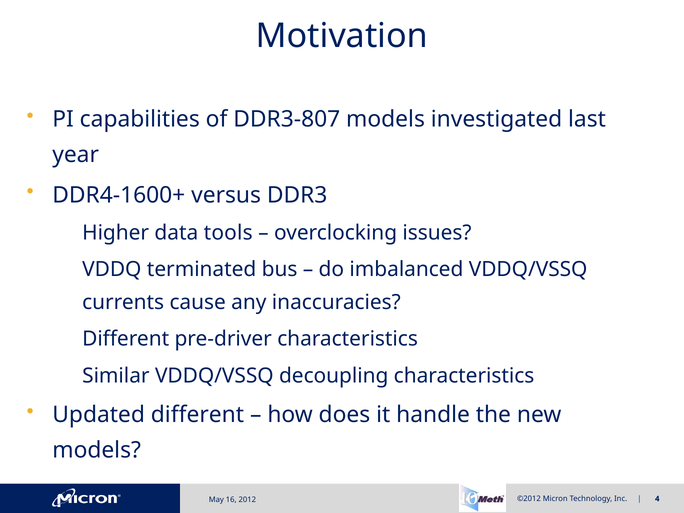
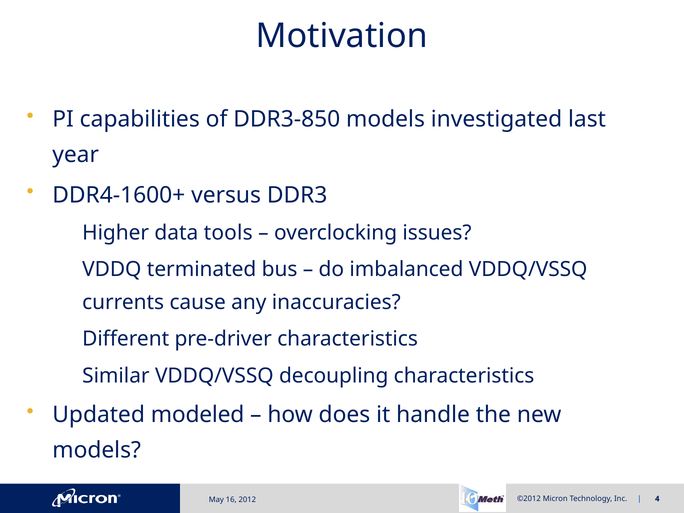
DDR3-807: DDR3-807 -> DDR3-850
different: different -> modeled
